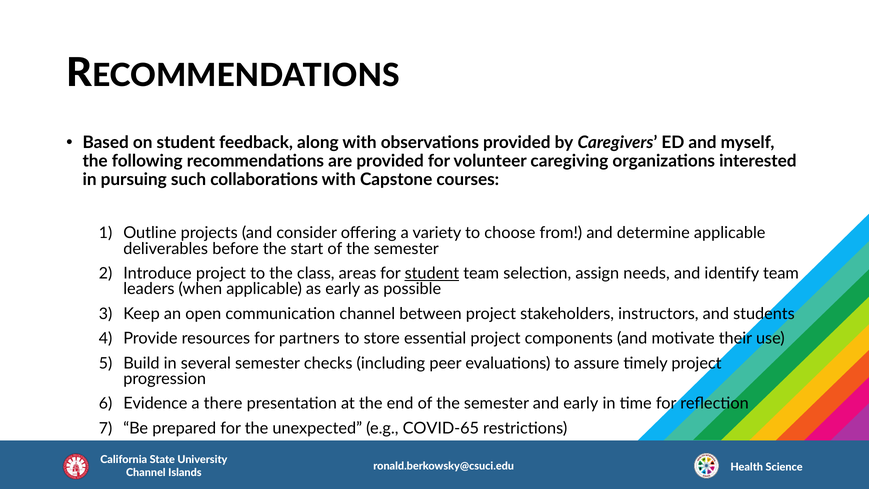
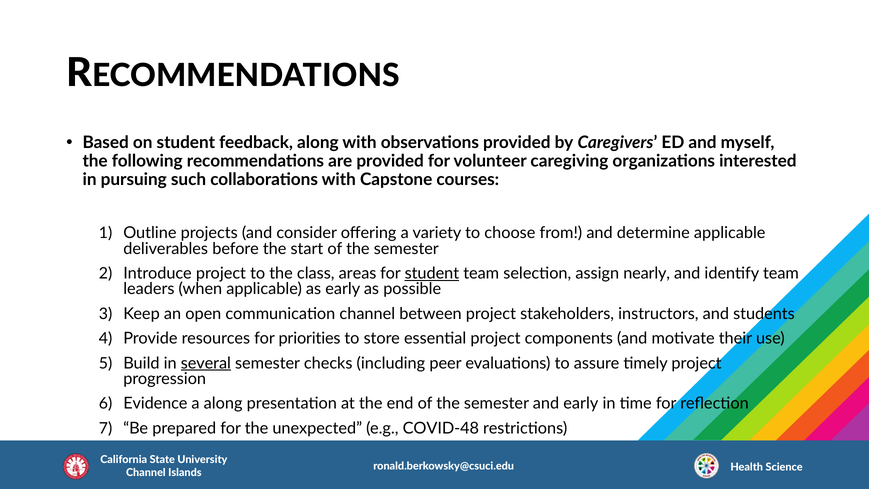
needs: needs -> nearly
partners: partners -> priorities
several underline: none -> present
a there: there -> along
COVID-65: COVID-65 -> COVID-48
